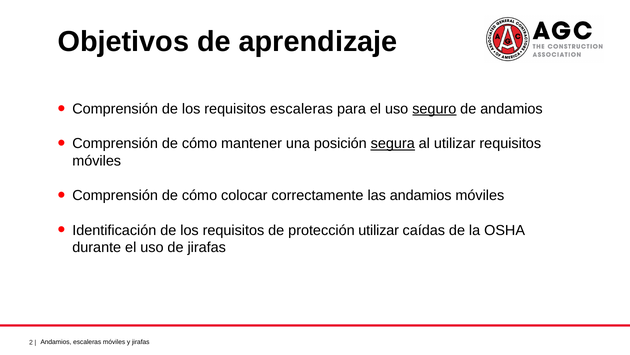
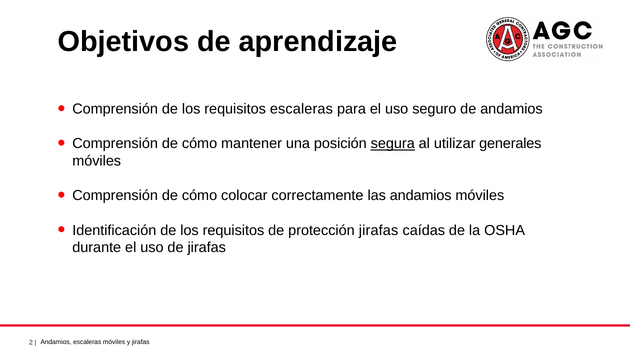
seguro underline: present -> none
utilizar requisitos: requisitos -> generales
protección utilizar: utilizar -> jirafas
